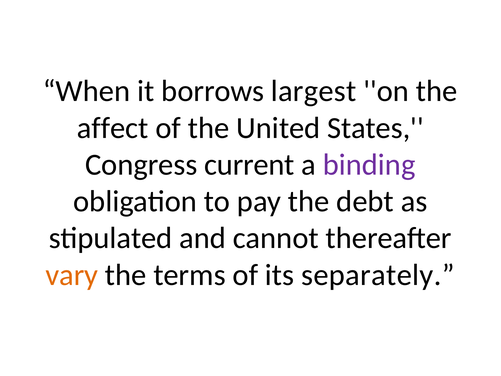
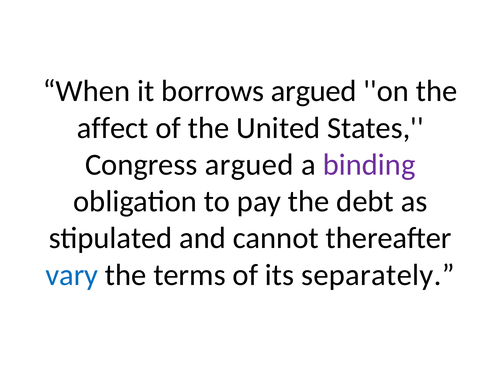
borrows largest: largest -> argued
Congress current: current -> argued
vary colour: orange -> blue
